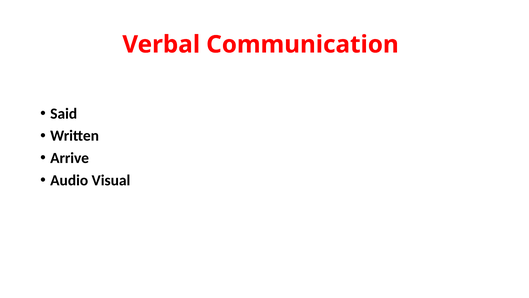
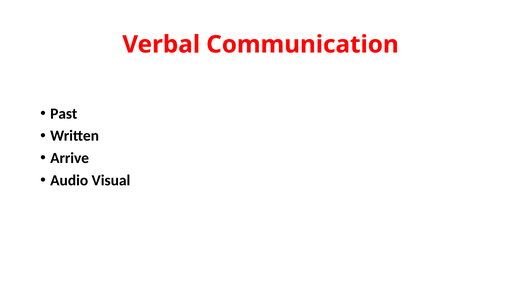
Said: Said -> Past
